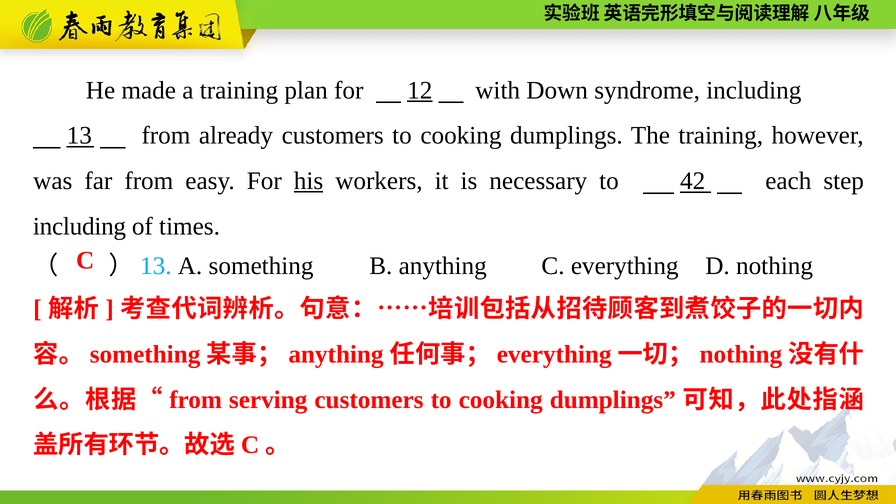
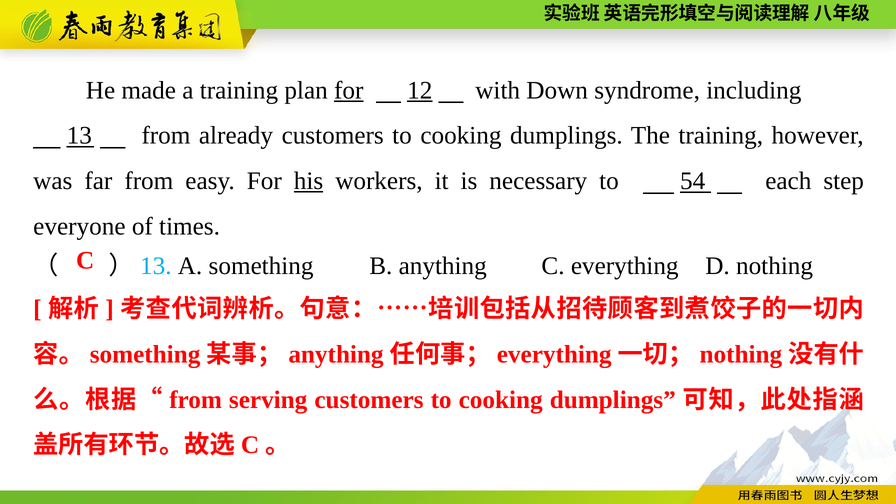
for at (349, 90) underline: none -> present
42: 42 -> 54
including at (80, 226): including -> everyone
